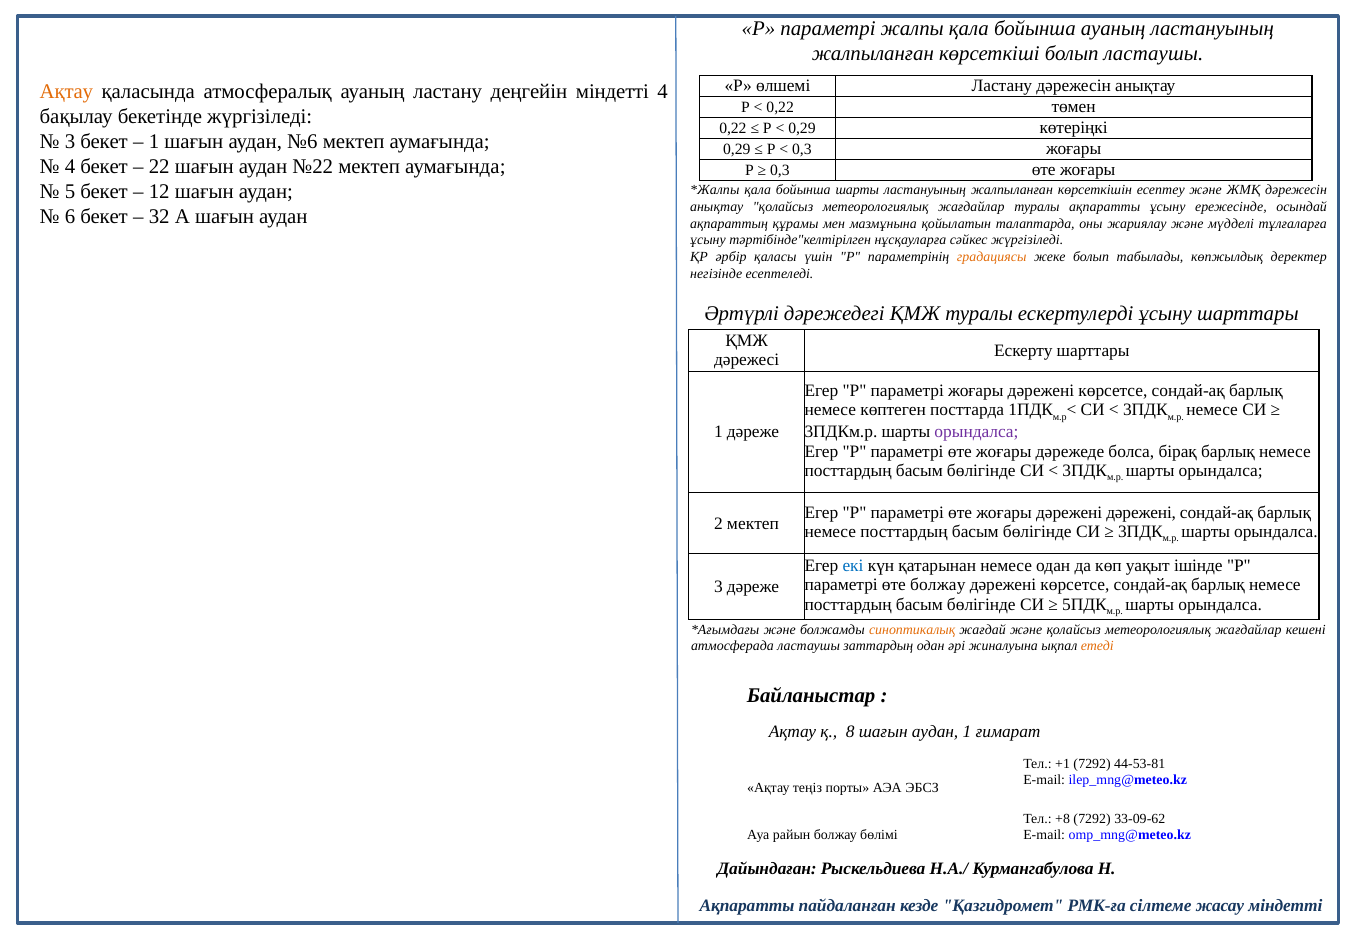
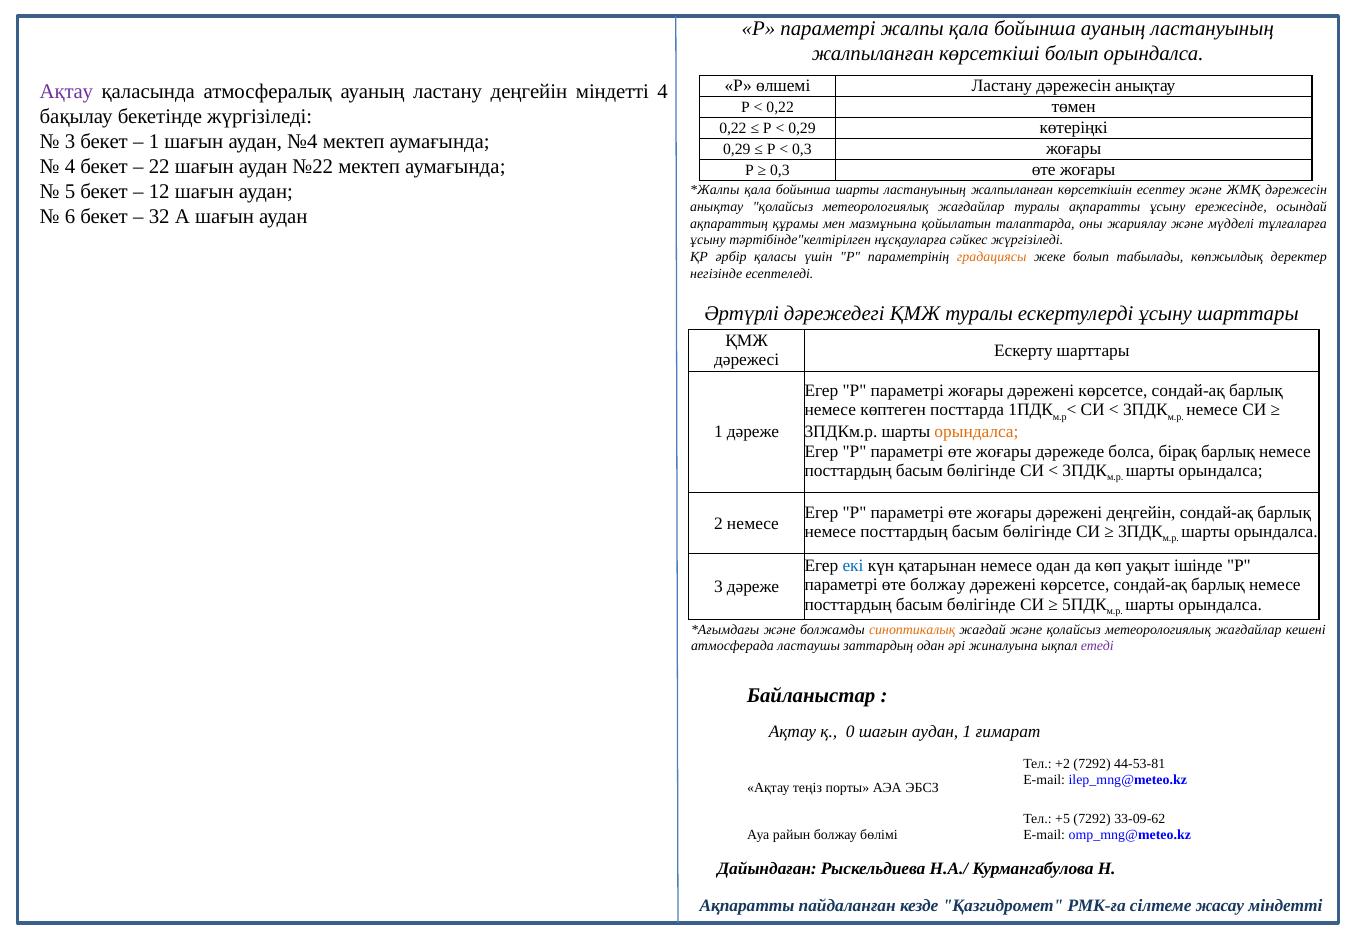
болып ластаушы: ластаушы -> орындалса
Ақтау at (66, 92) colour: orange -> purple
№6: №6 -> №4
орындалса at (976, 432) colour: purple -> orange
дәрежені дәрежені: дәрежені -> деңгейін
2 мектеп: мектеп -> немесе
етеді colour: orange -> purple
8: 8 -> 0
+1: +1 -> +2
+8: +8 -> +5
